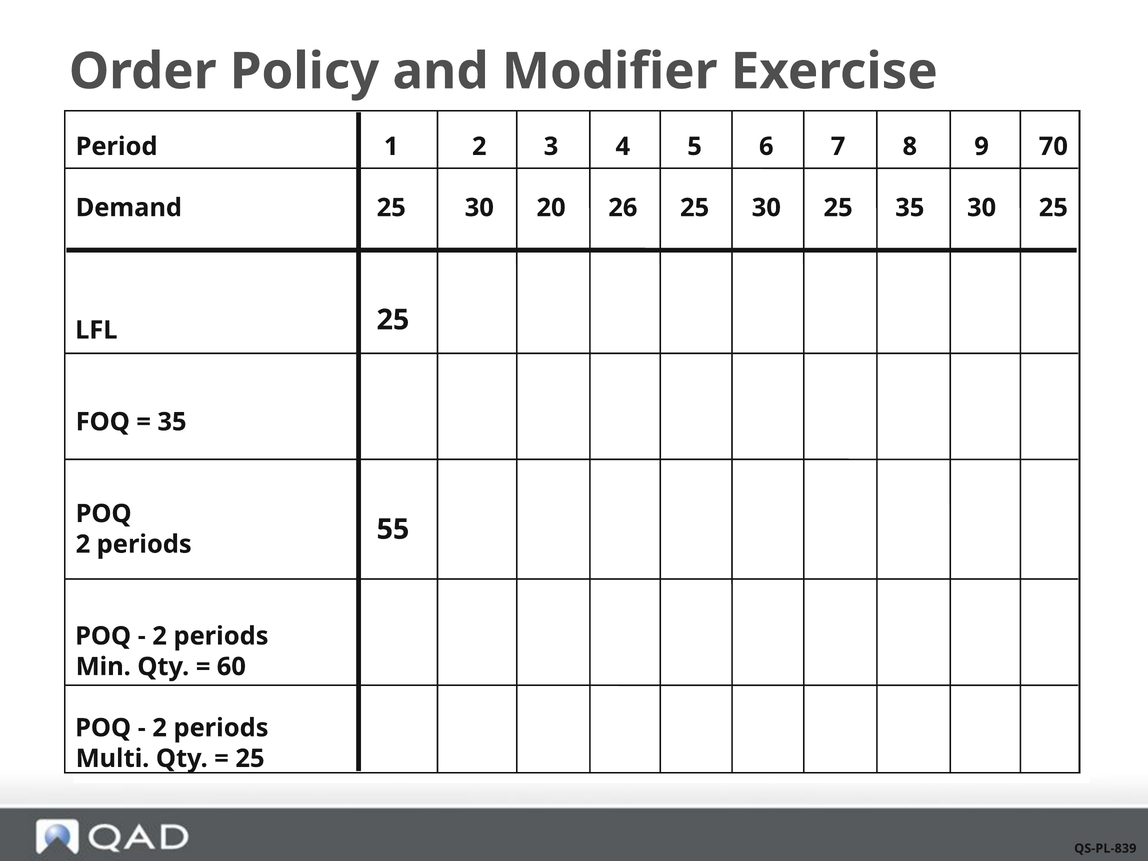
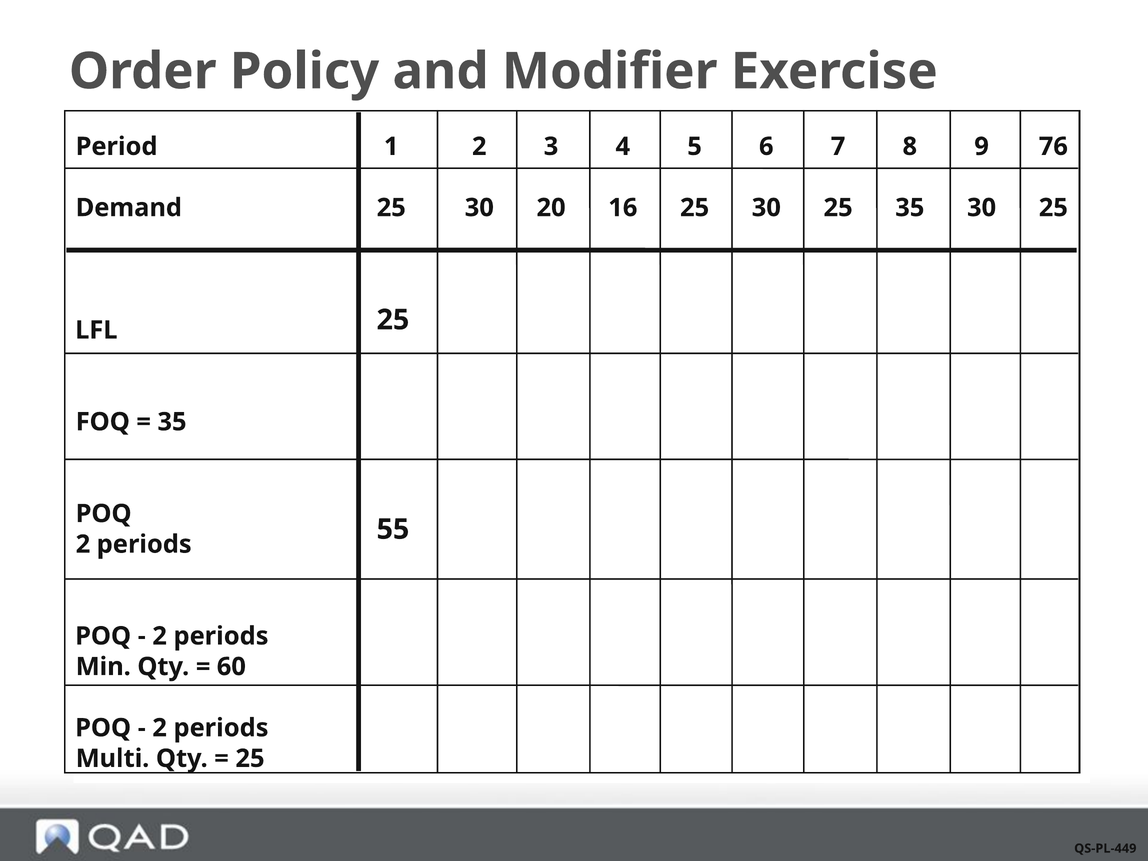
70: 70 -> 76
26: 26 -> 16
QS-PL-839: QS-PL-839 -> QS-PL-449
